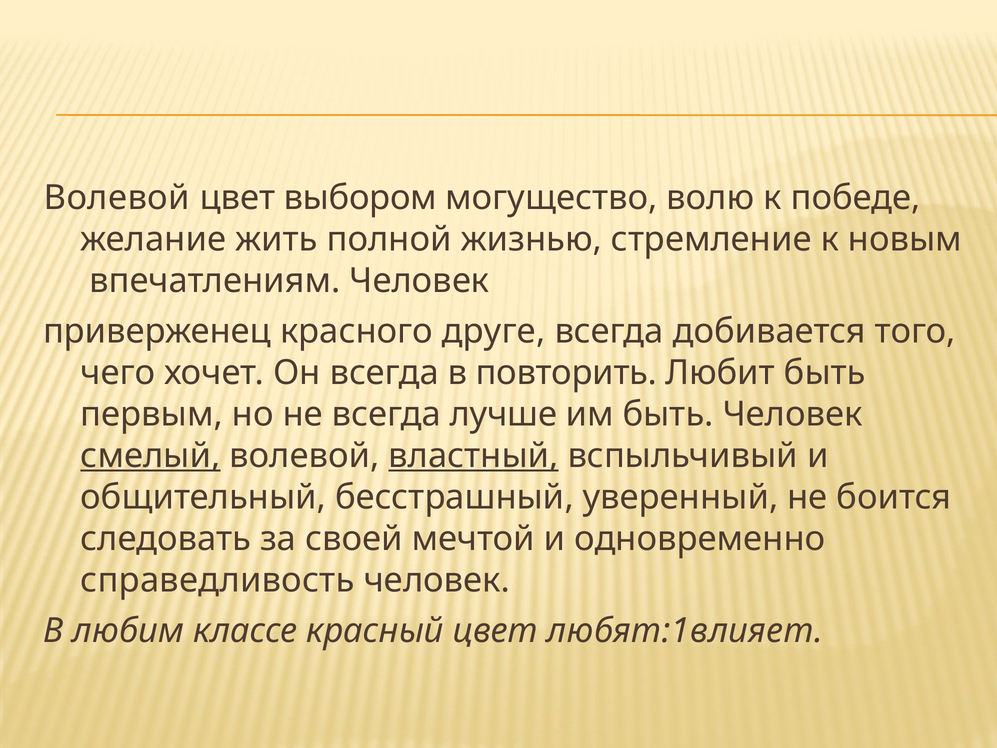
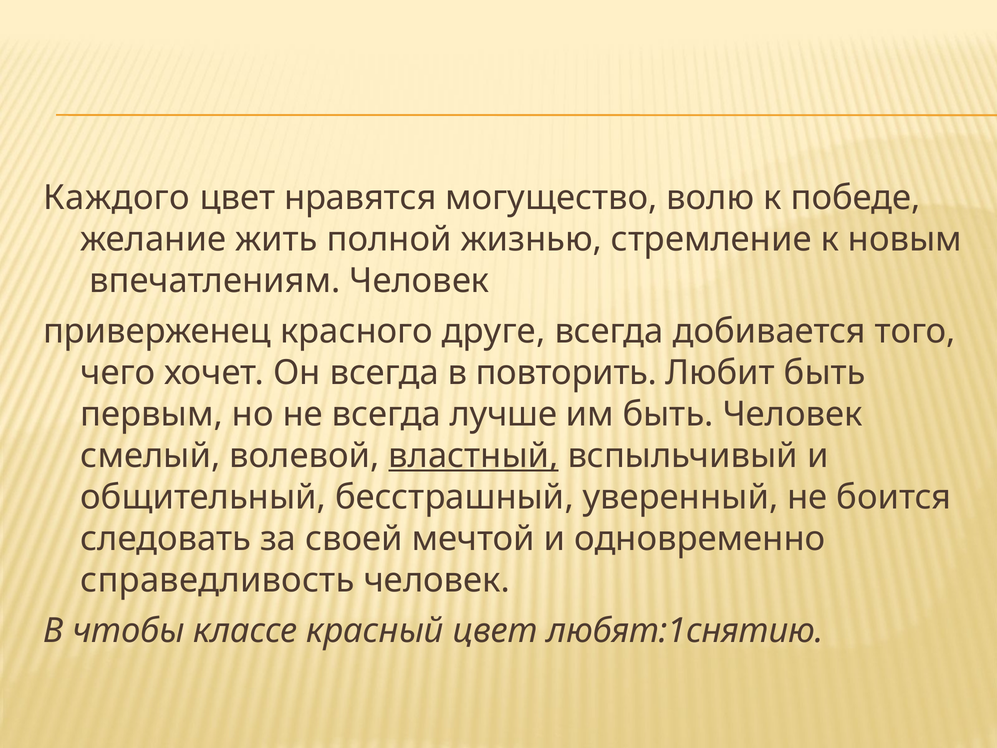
Волевой at (117, 198): Волевой -> Каждого
выбором: выбором -> нравятся
смелый underline: present -> none
любим: любим -> чтобы
любят:1влияет: любят:1влияет -> любят:1снятию
